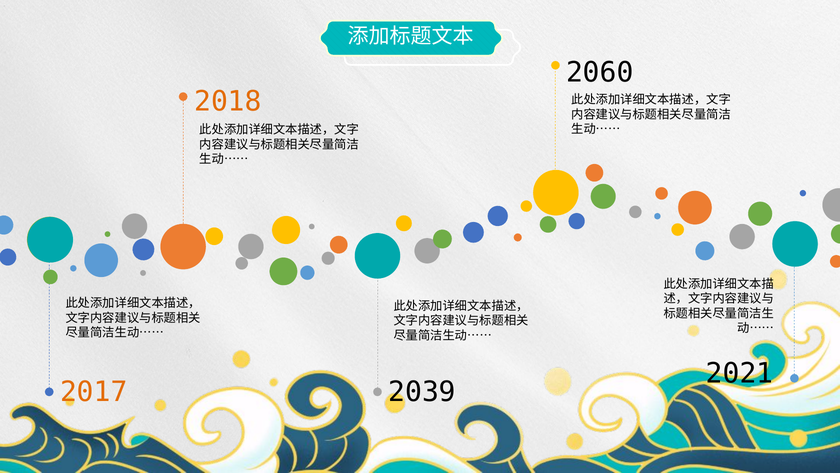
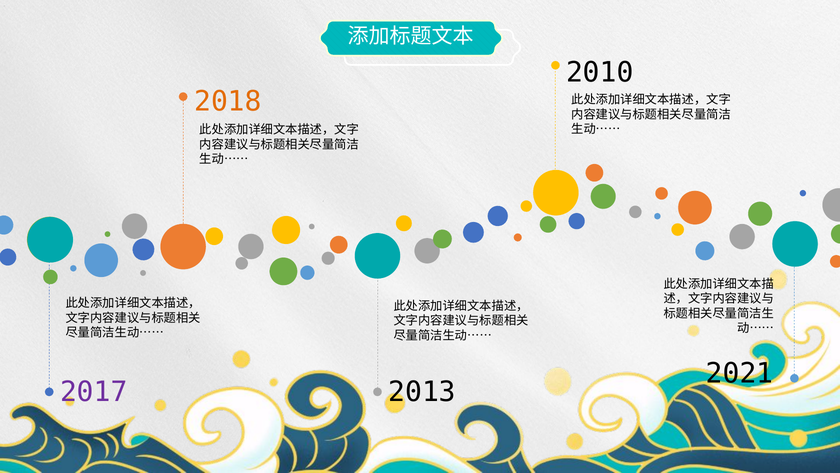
2060: 2060 -> 2010
2017 colour: orange -> purple
2039: 2039 -> 2013
